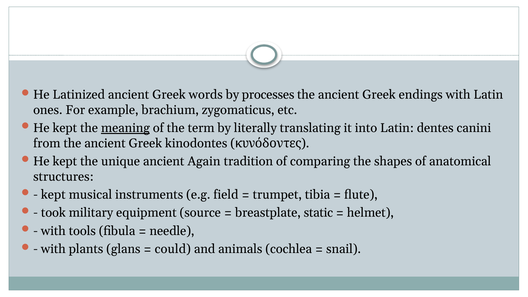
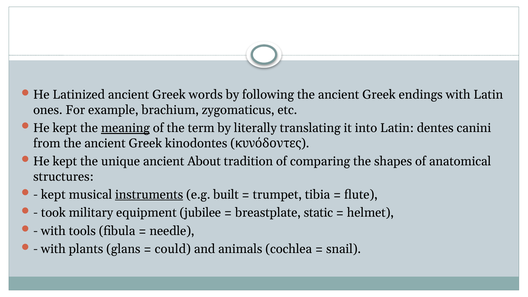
processes: processes -> following
Again: Again -> About
instruments underline: none -> present
field: field -> built
source: source -> jubilee
